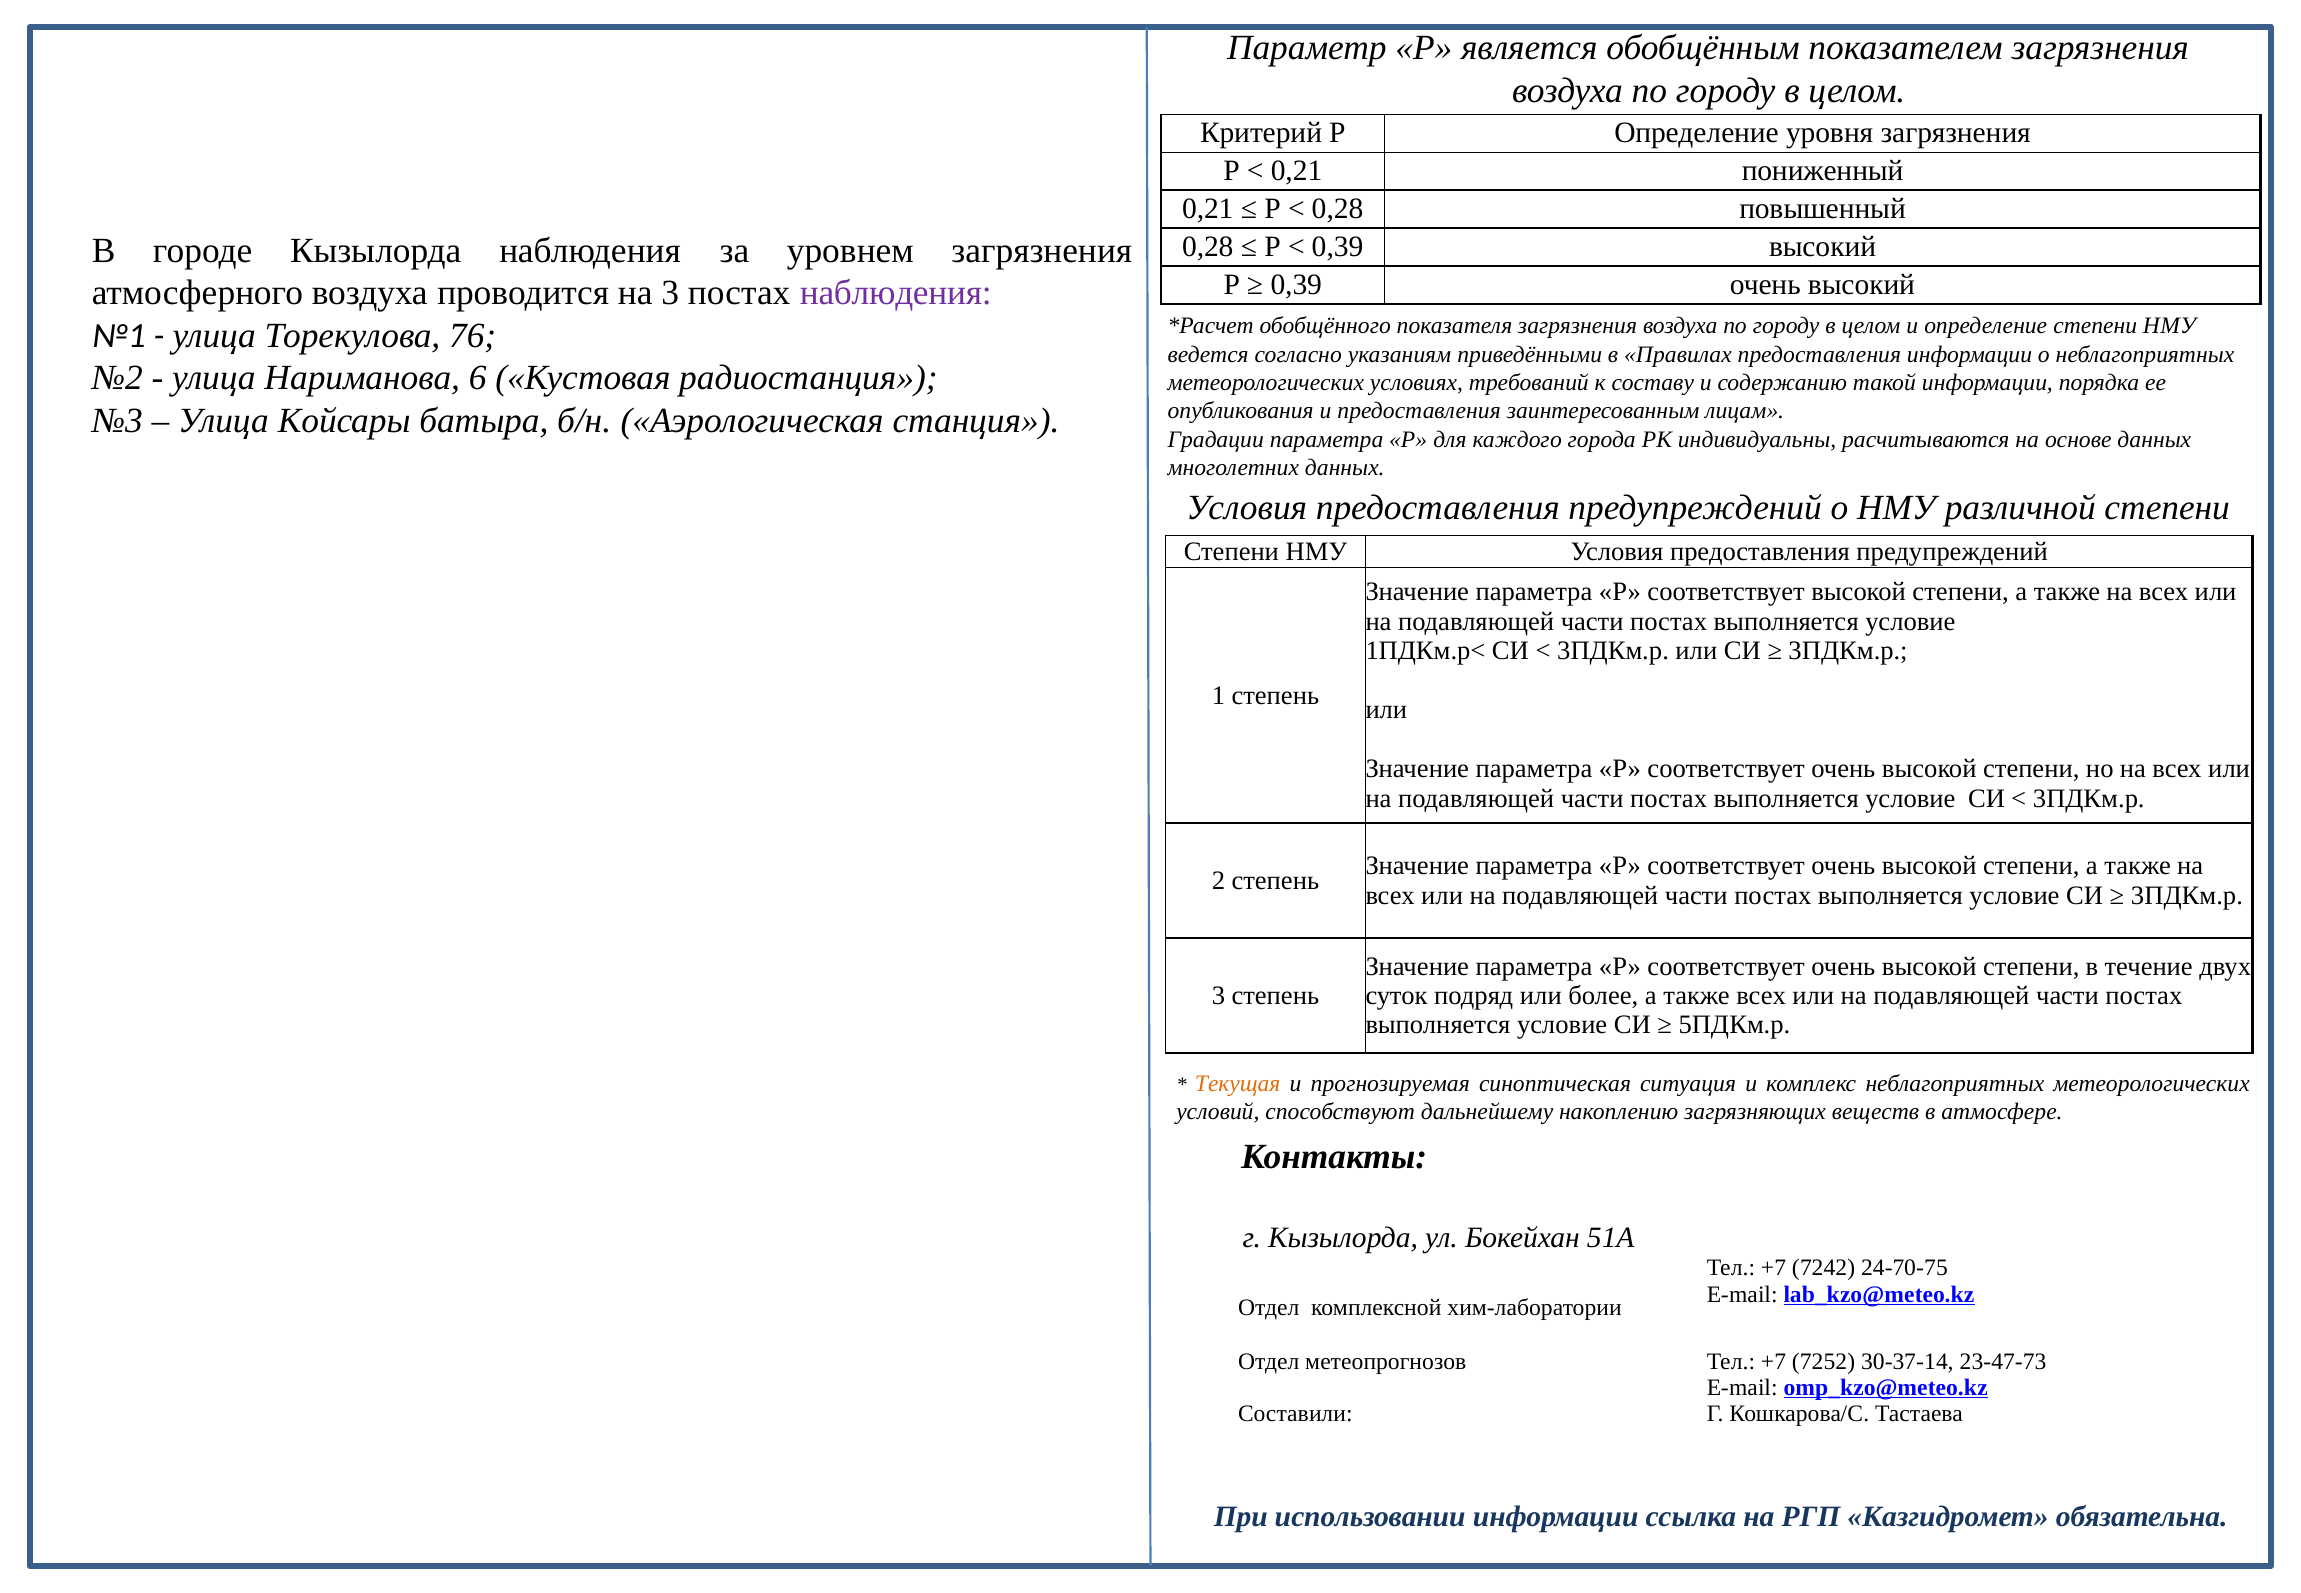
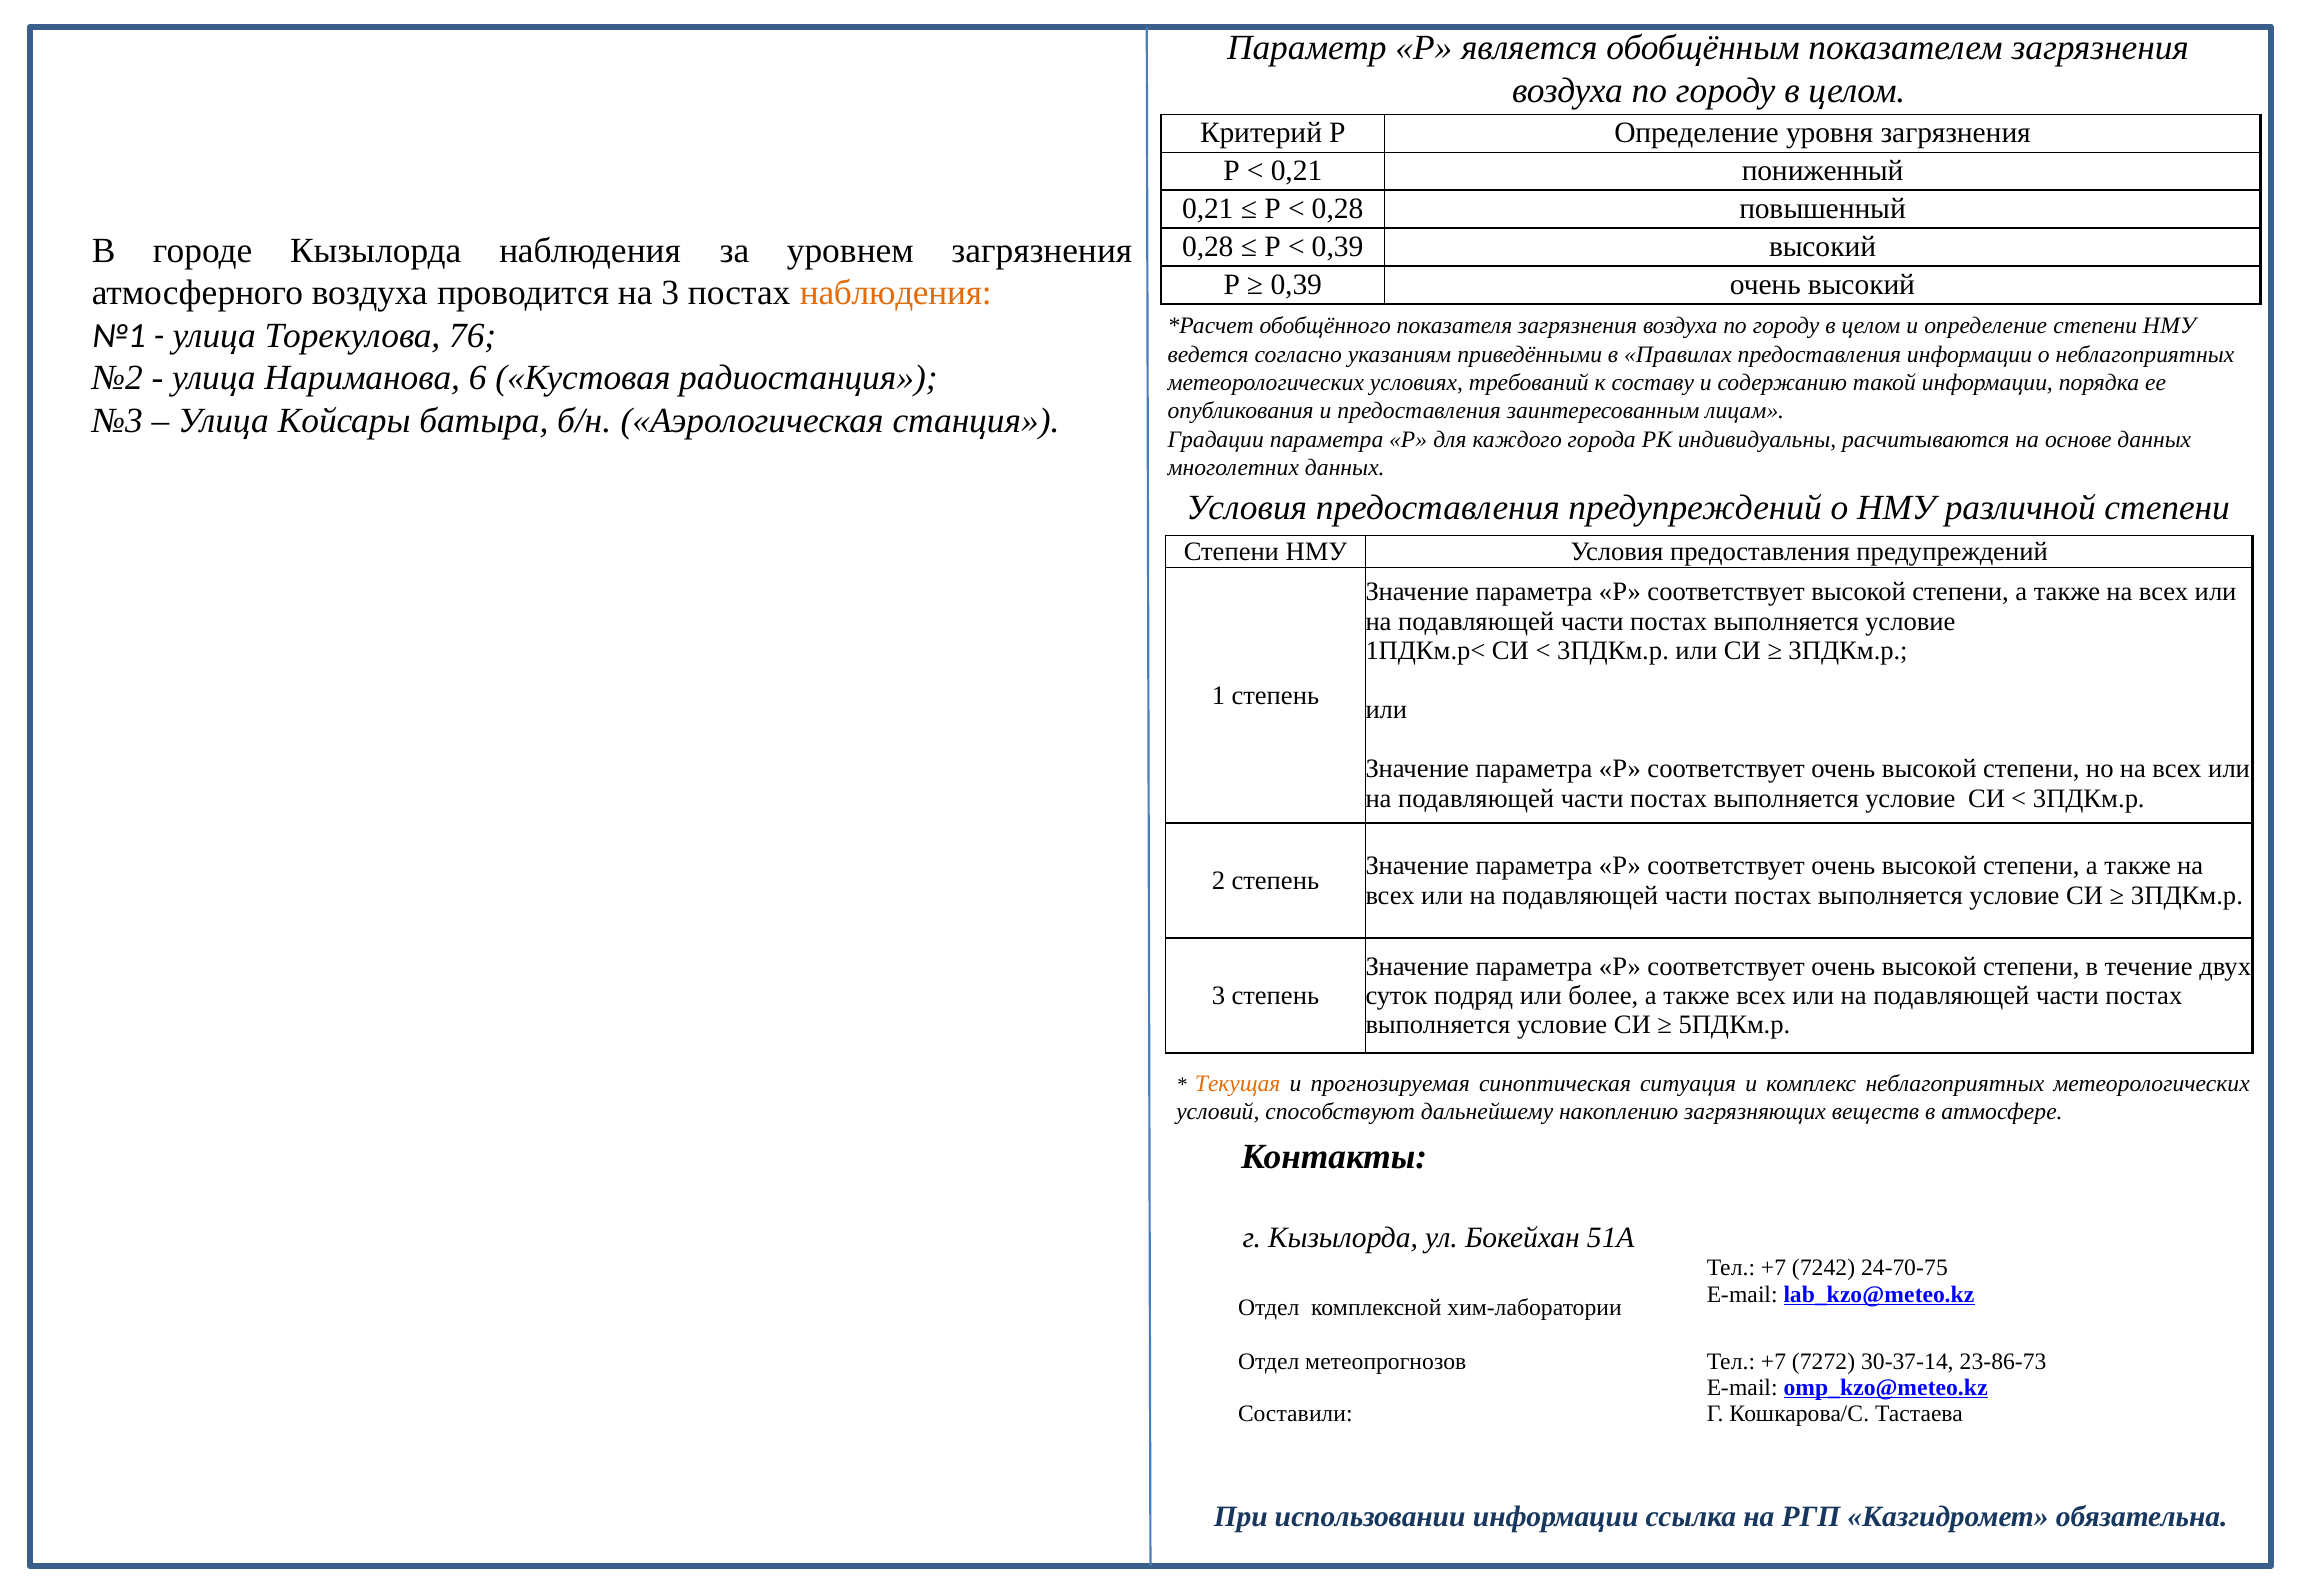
наблюдения at (896, 293) colour: purple -> orange
7252: 7252 -> 7272
23-47-73: 23-47-73 -> 23-86-73
